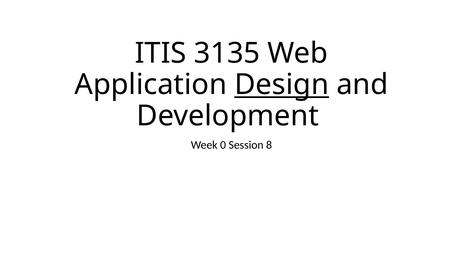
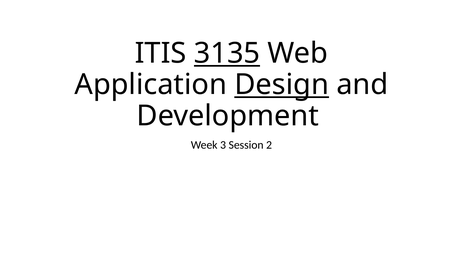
3135 underline: none -> present
0: 0 -> 3
8: 8 -> 2
